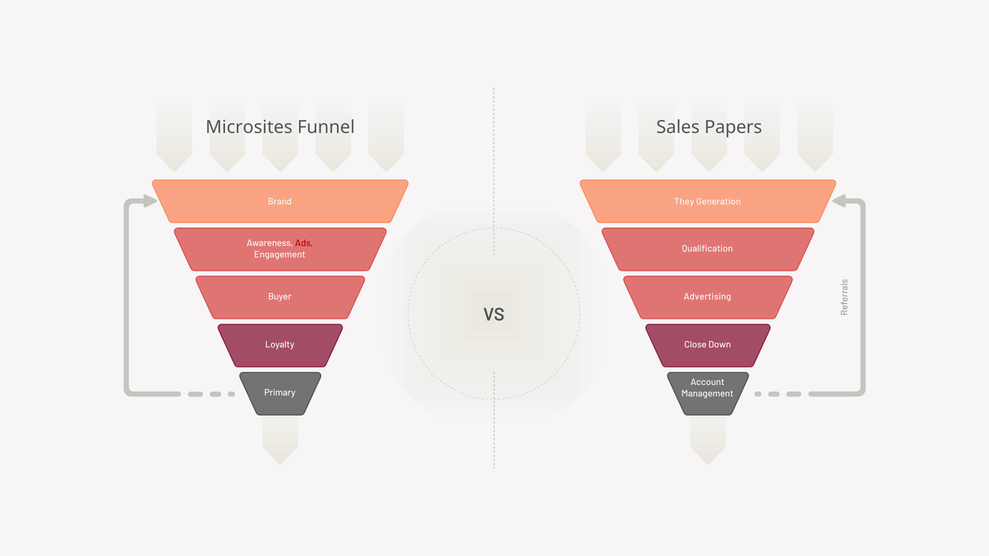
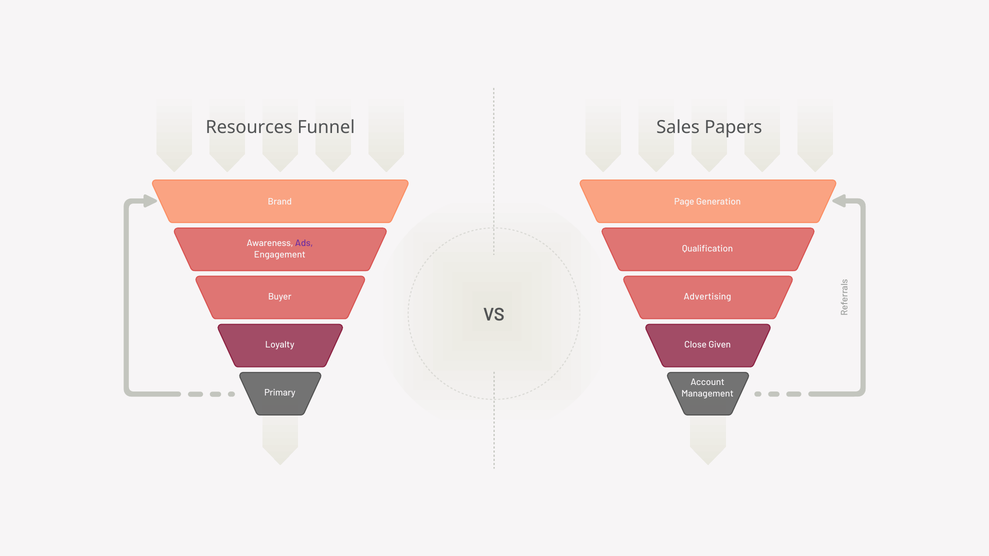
Microsites: Microsites -> Resources
They: They -> Page
Ads colour: red -> purple
Down: Down -> Given
